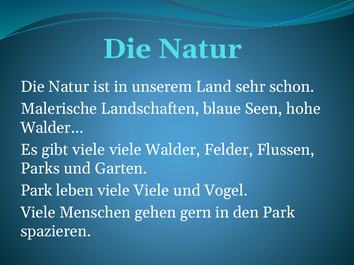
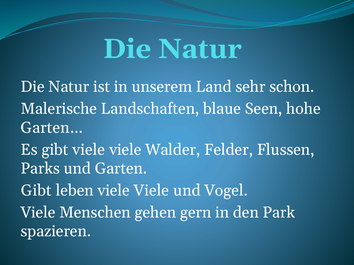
Walder…: Walder… -> Garten…
Park at (36, 191): Park -> Gibt
